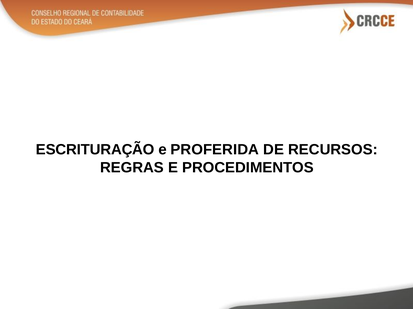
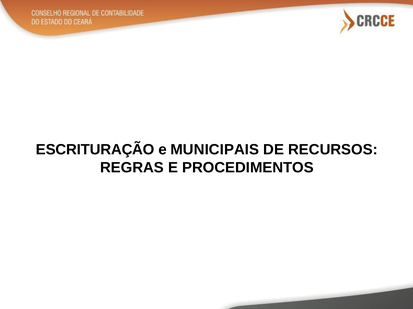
PROFERIDA: PROFERIDA -> MUNICIPAIS
